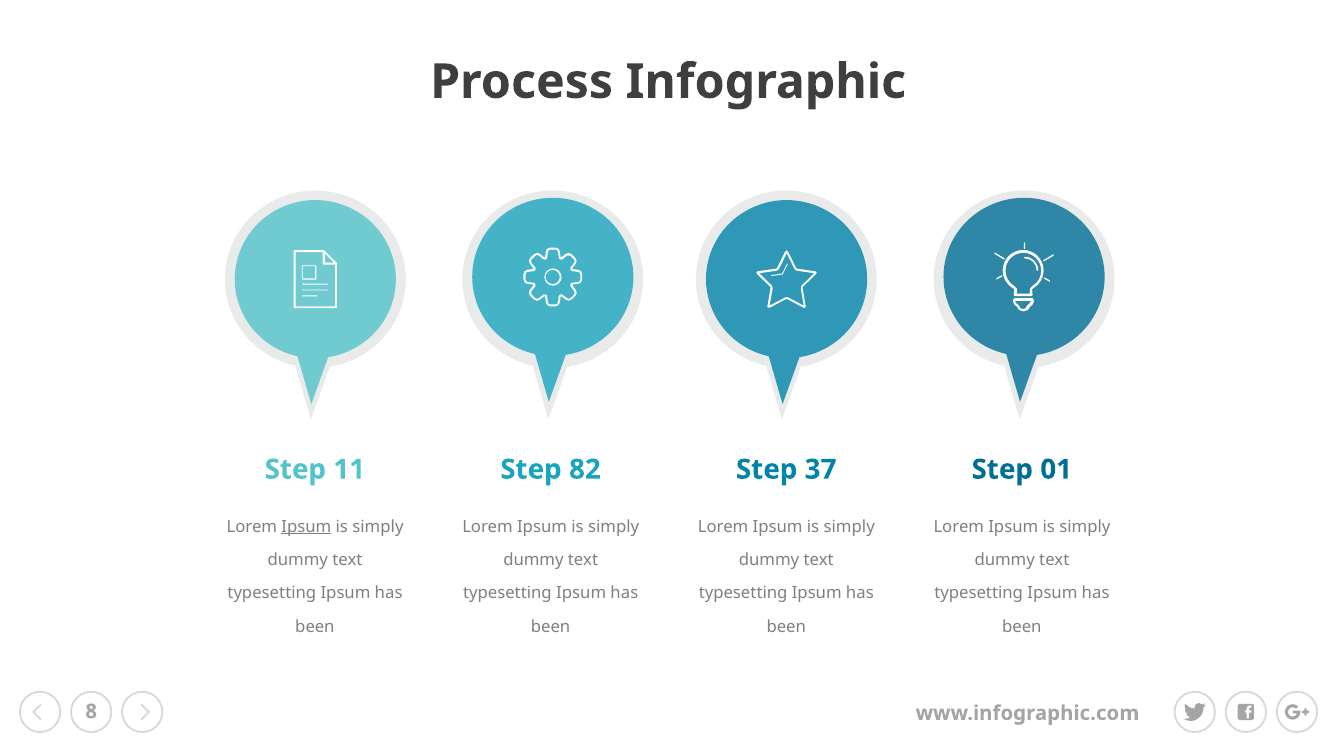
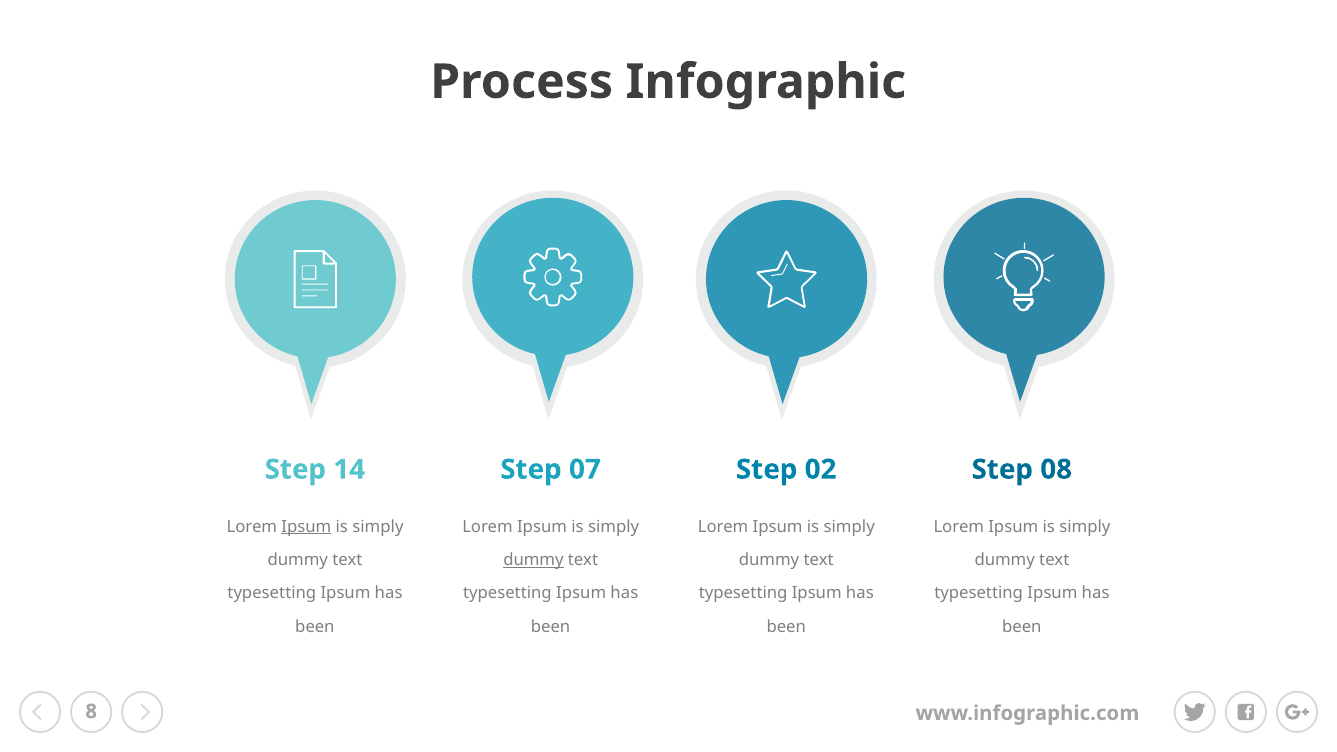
11: 11 -> 14
82: 82 -> 07
37: 37 -> 02
01: 01 -> 08
dummy at (533, 560) underline: none -> present
